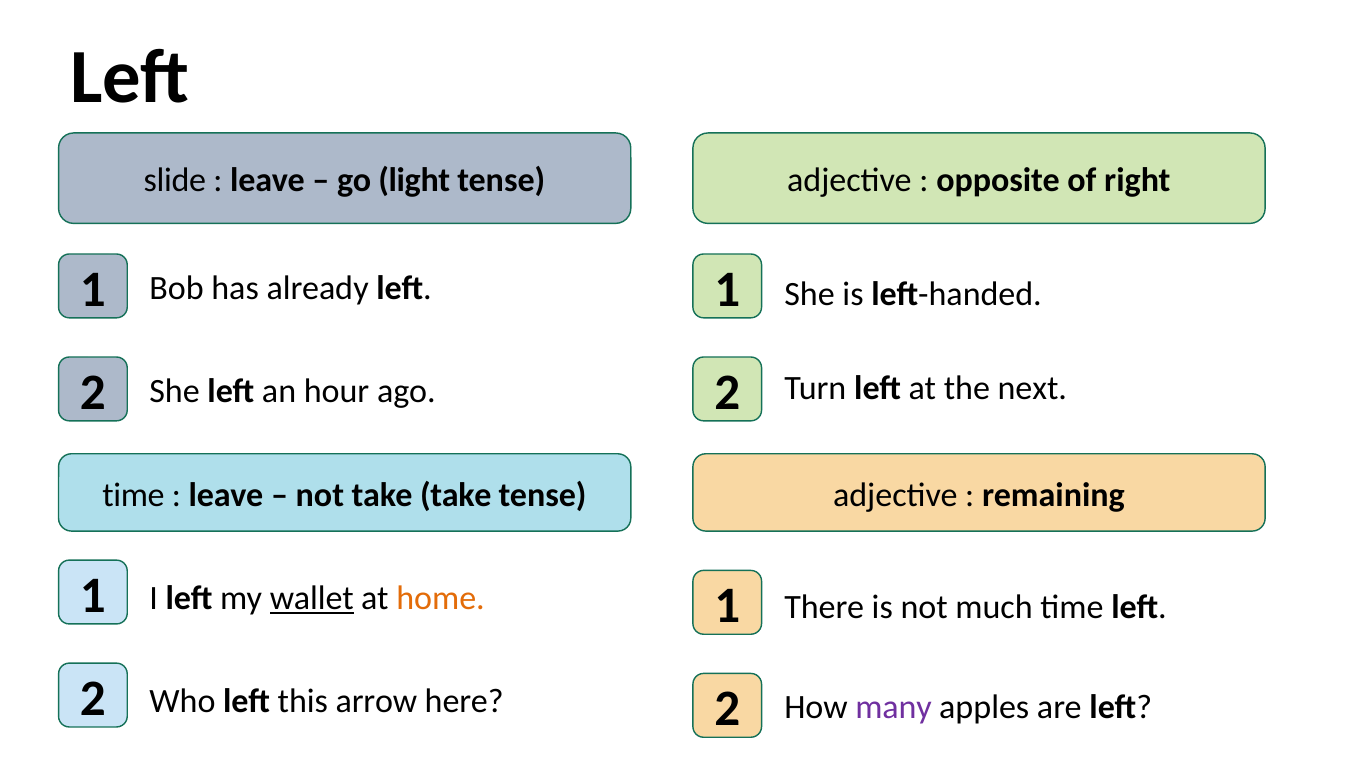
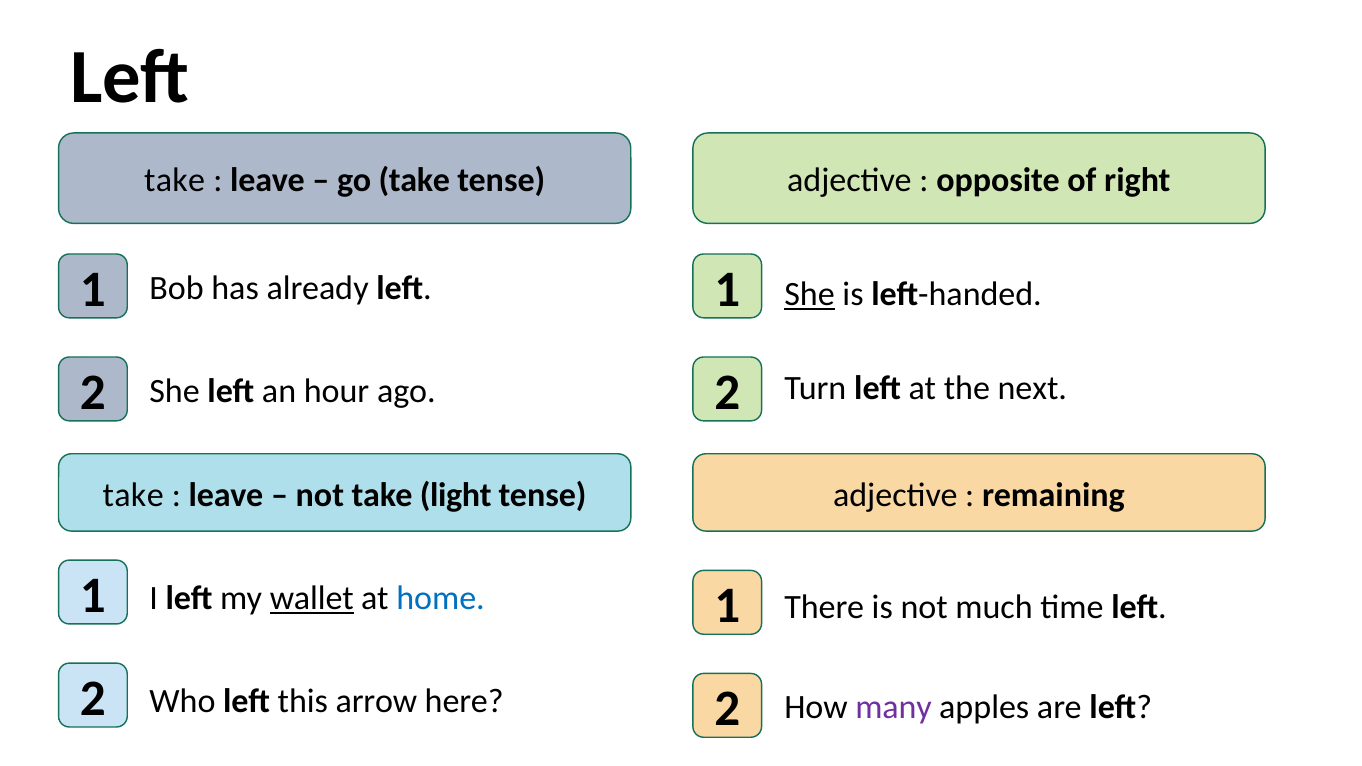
slide at (175, 181): slide -> take
go light: light -> take
She at (810, 294) underline: none -> present
time at (133, 495): time -> take
take take: take -> light
home colour: orange -> blue
